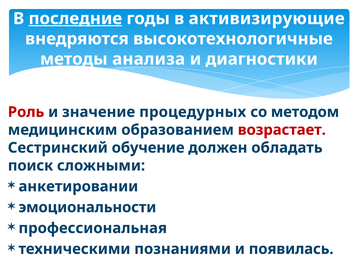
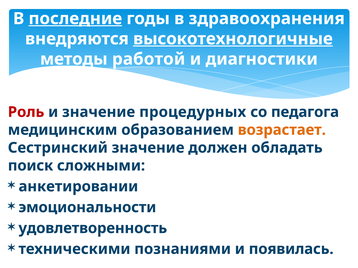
активизирующие: активизирующие -> здравоохранения
высокотехнологичные underline: none -> present
анализа: анализа -> работой
методом: методом -> педагога
возрастает colour: red -> orange
Сестринский обучение: обучение -> значение
профессиональная: профессиональная -> удовлетворенность
